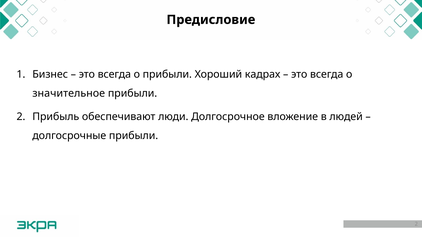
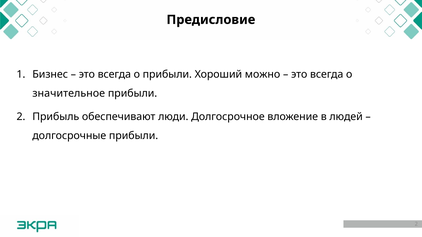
кадрах: кадрах -> можно
